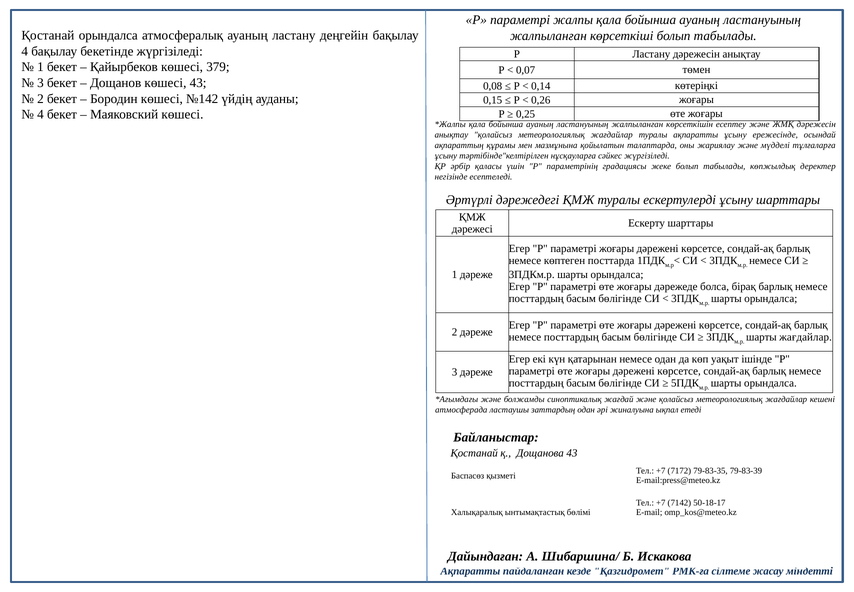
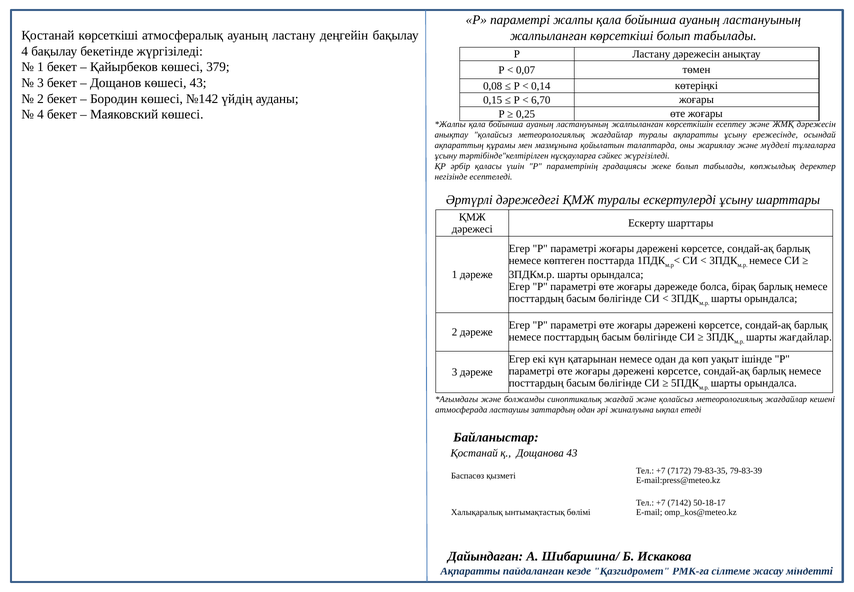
Қостанай орындалса: орындалса -> көрсеткіші
0,26: 0,26 -> 6,70
